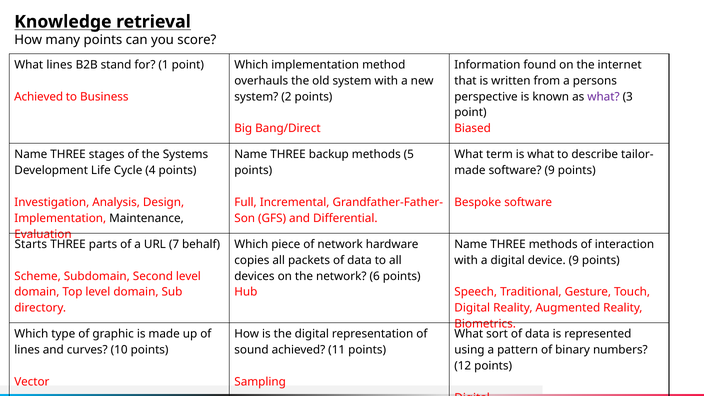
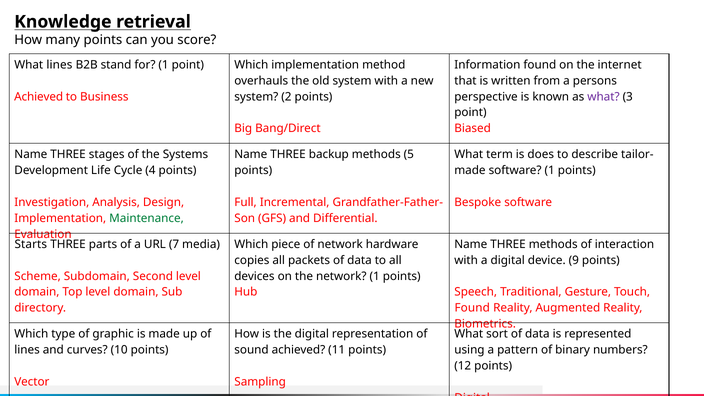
is what: what -> does
software 9: 9 -> 1
Maintenance colour: black -> green
behalf: behalf -> media
network 6: 6 -> 1
Digital at (472, 308): Digital -> Found
